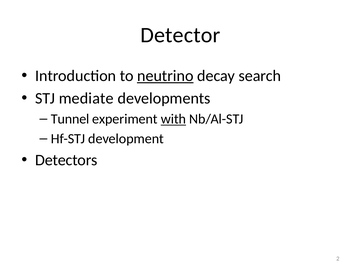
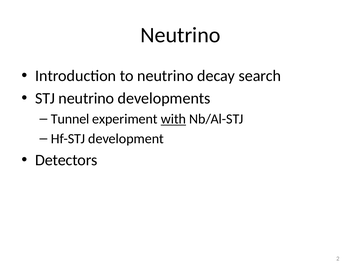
Detector at (180, 35): Detector -> Neutrino
neutrino at (165, 76) underline: present -> none
STJ mediate: mediate -> neutrino
